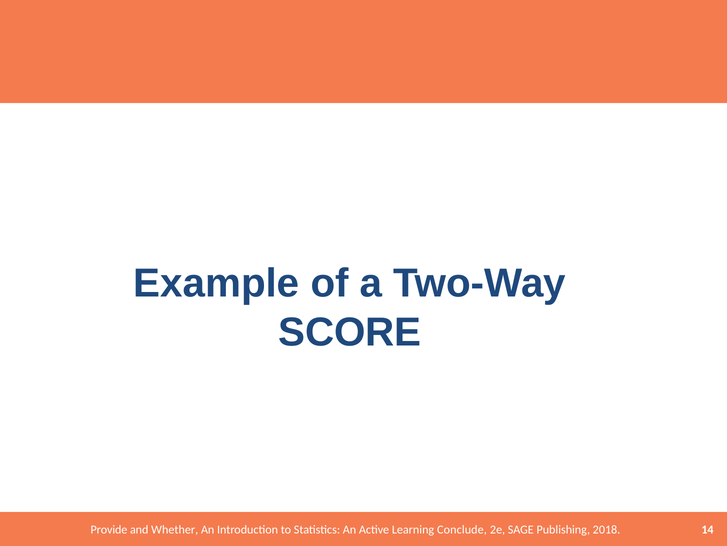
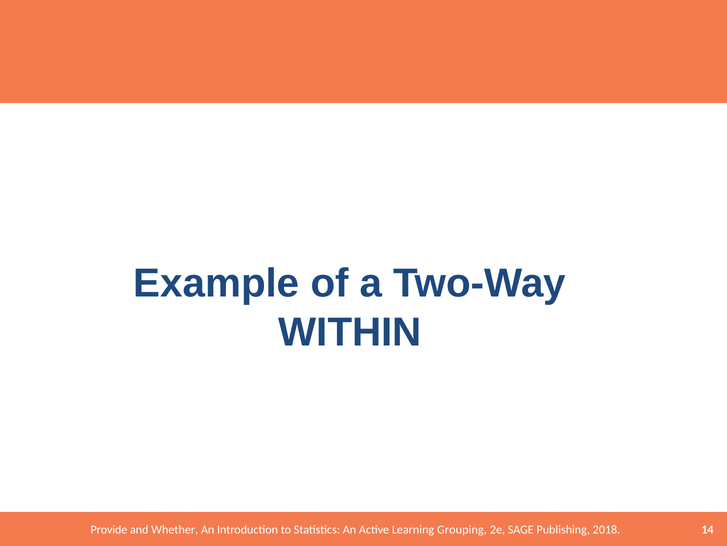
SCORE: SCORE -> WITHIN
Conclude: Conclude -> Grouping
